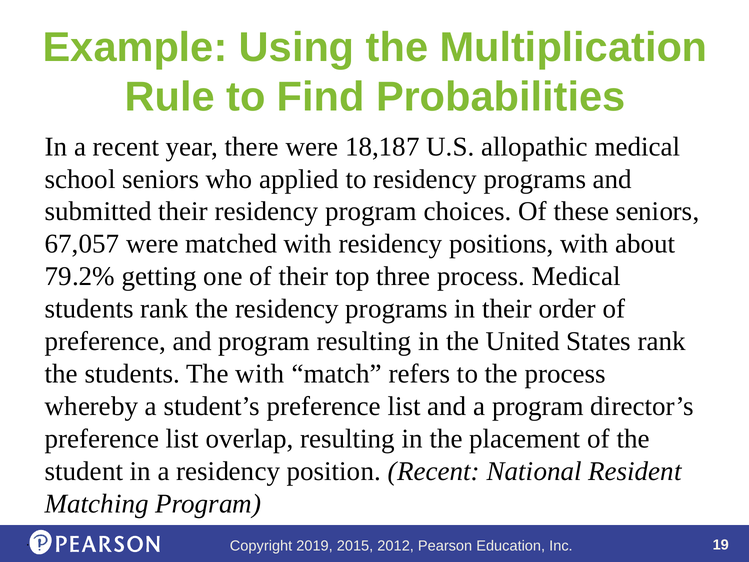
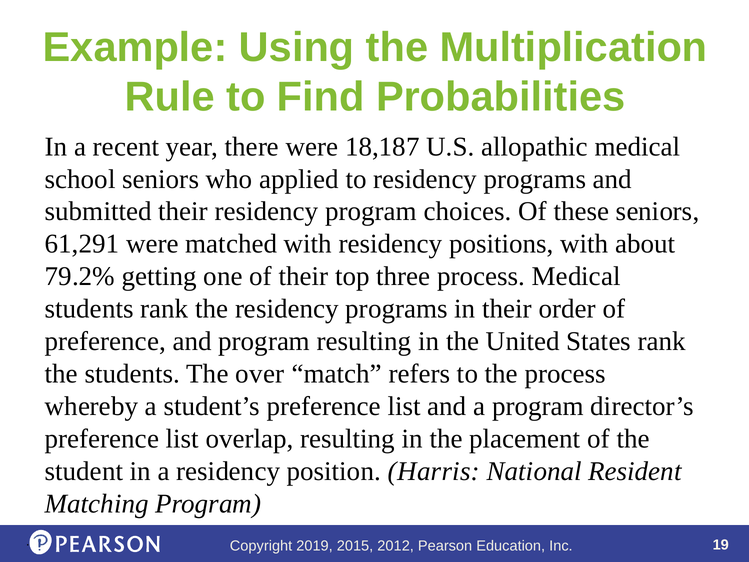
67,057: 67,057 -> 61,291
The with: with -> over
position Recent: Recent -> Harris
